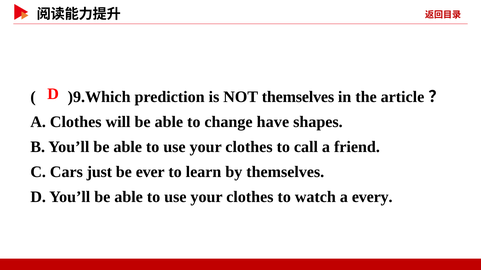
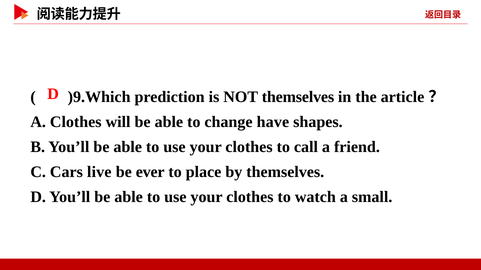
just: just -> live
learn: learn -> place
every: every -> small
